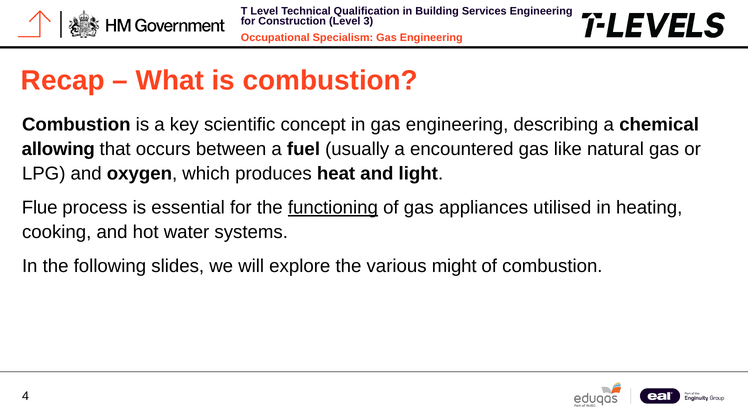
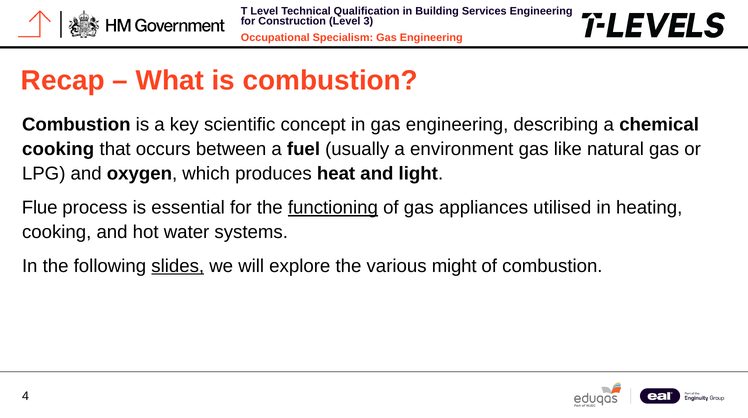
allowing at (58, 149): allowing -> cooking
encountered: encountered -> environment
slides underline: none -> present
